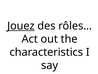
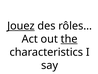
the underline: none -> present
